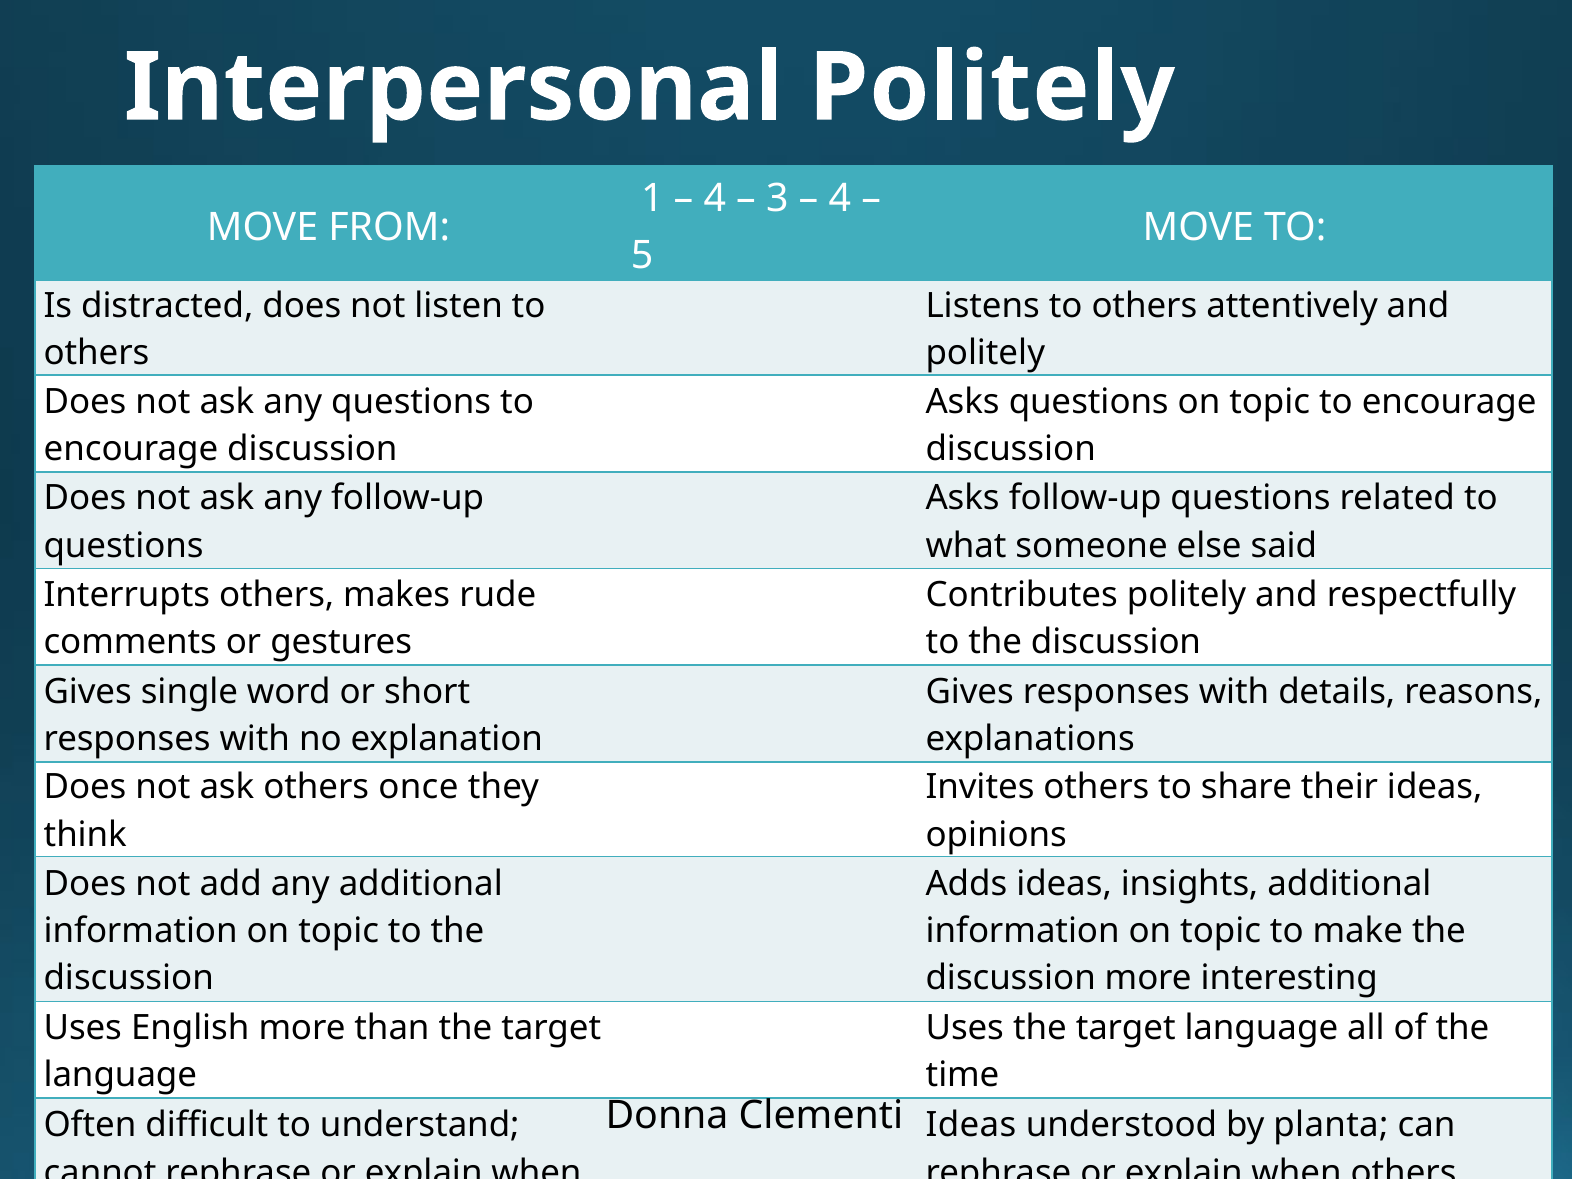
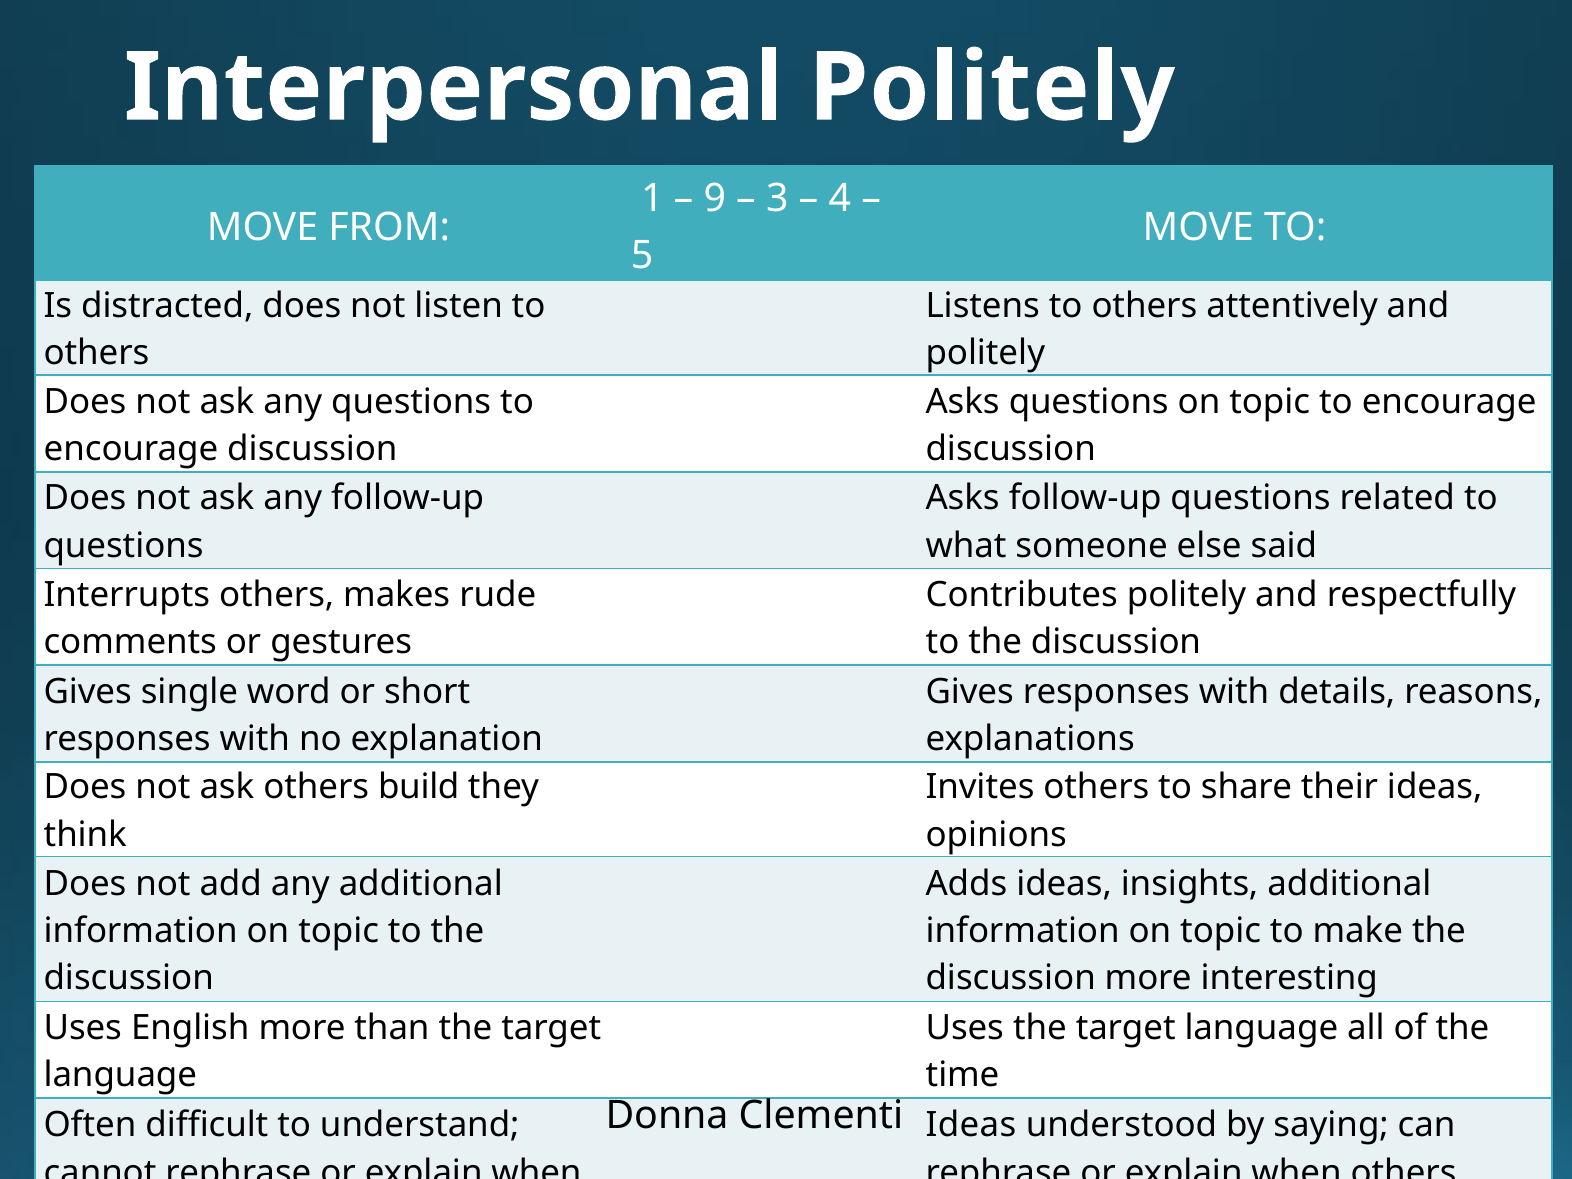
4 at (715, 199): 4 -> 9
once: once -> build
planta: planta -> saying
